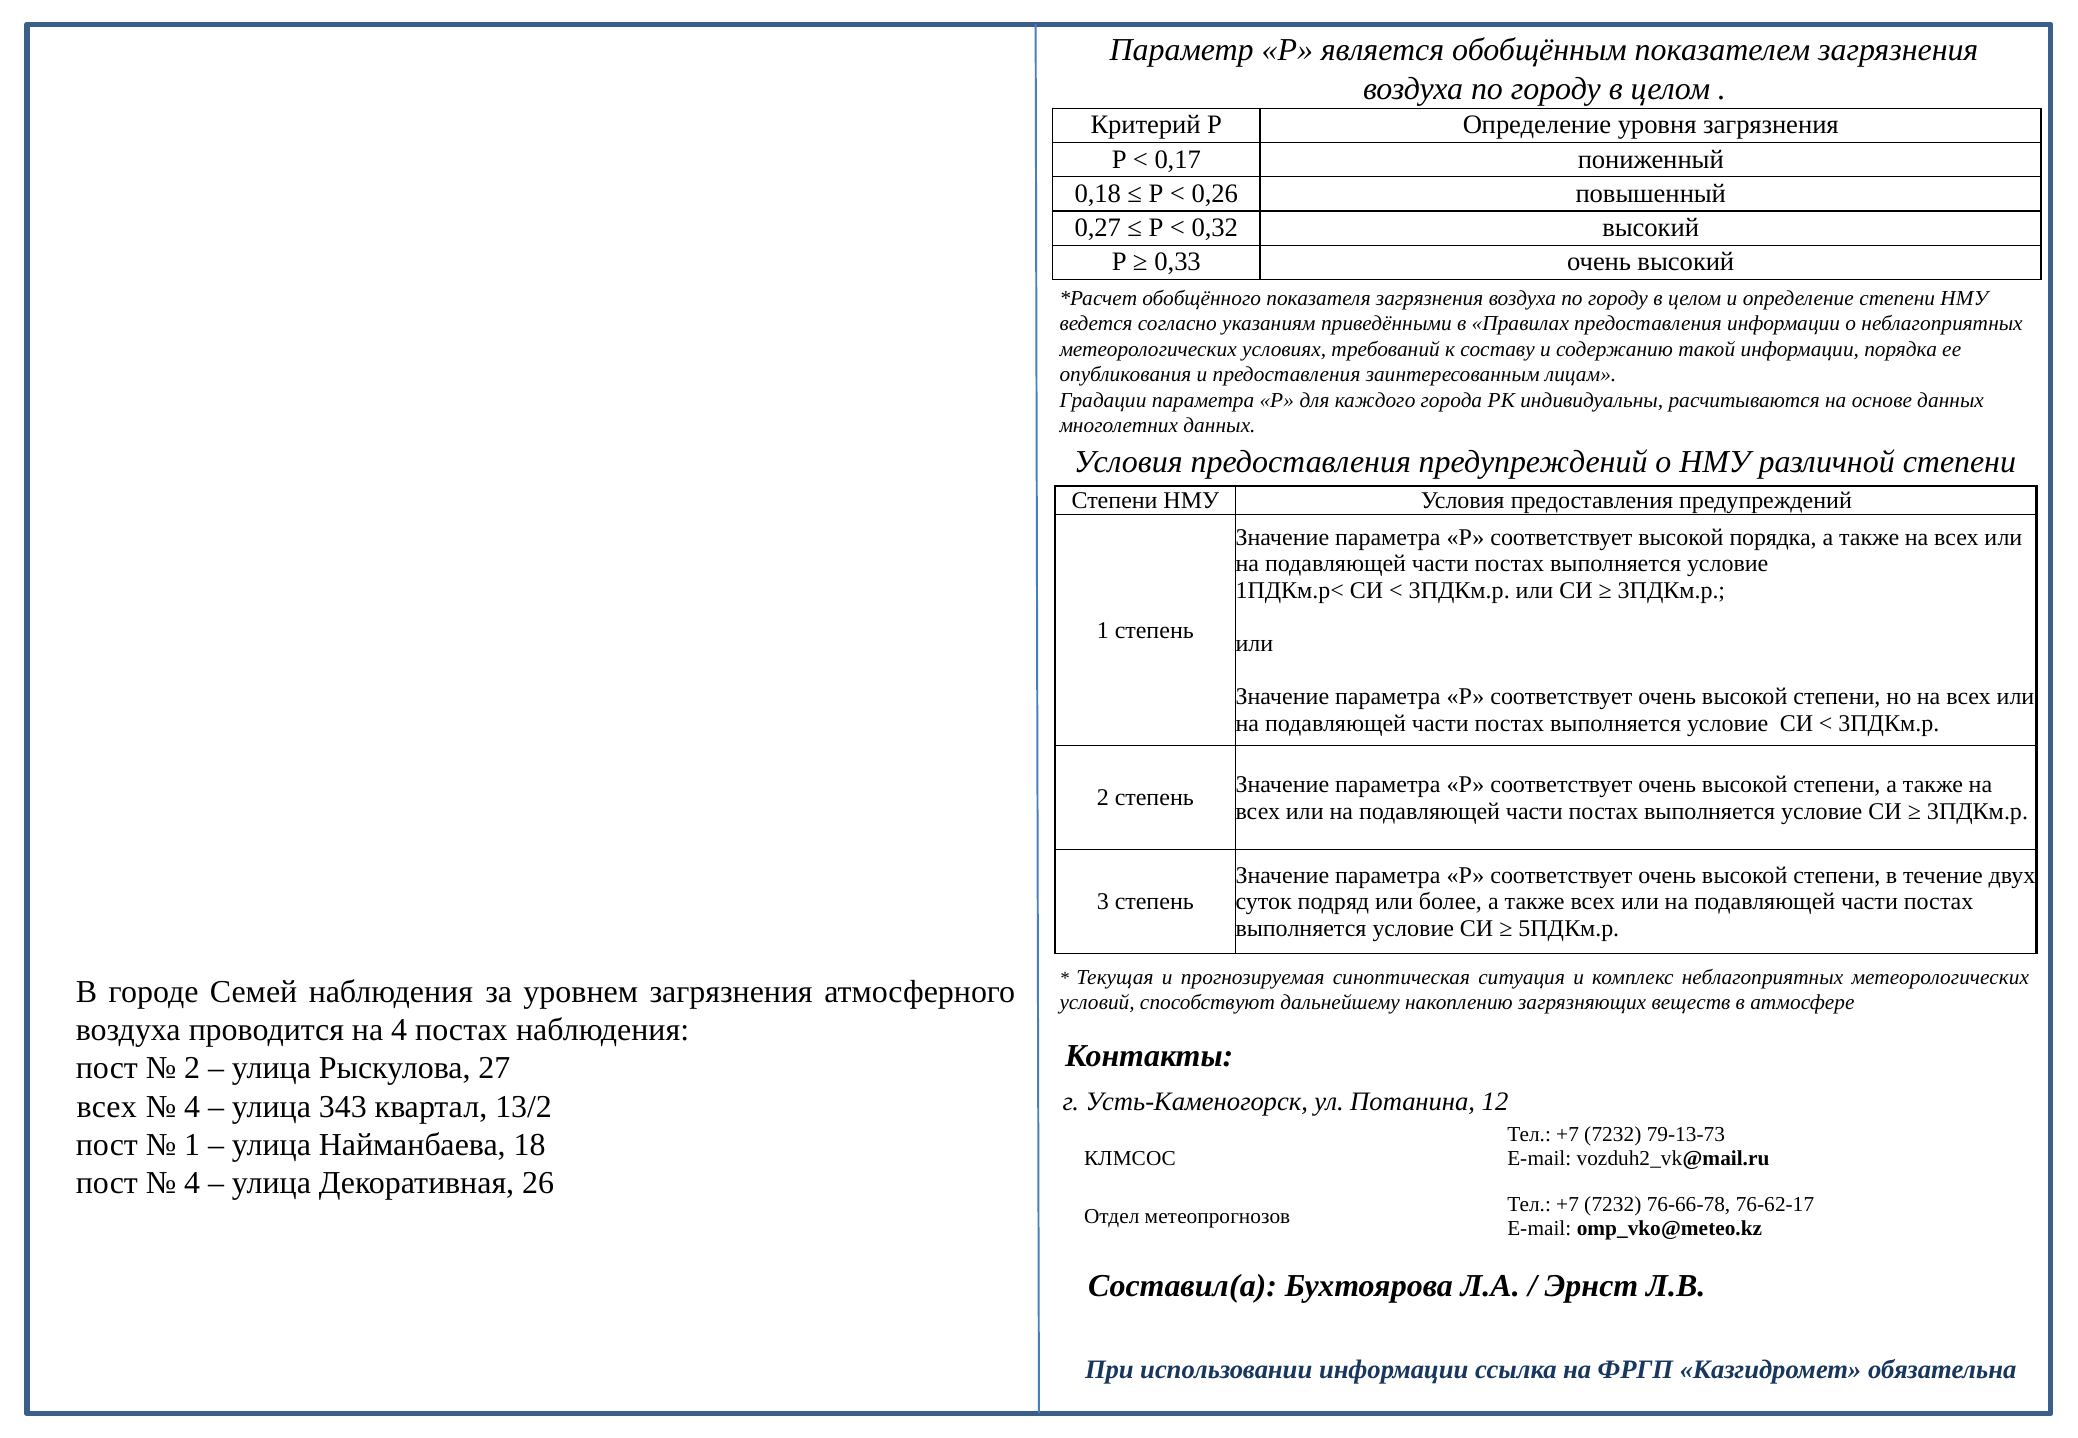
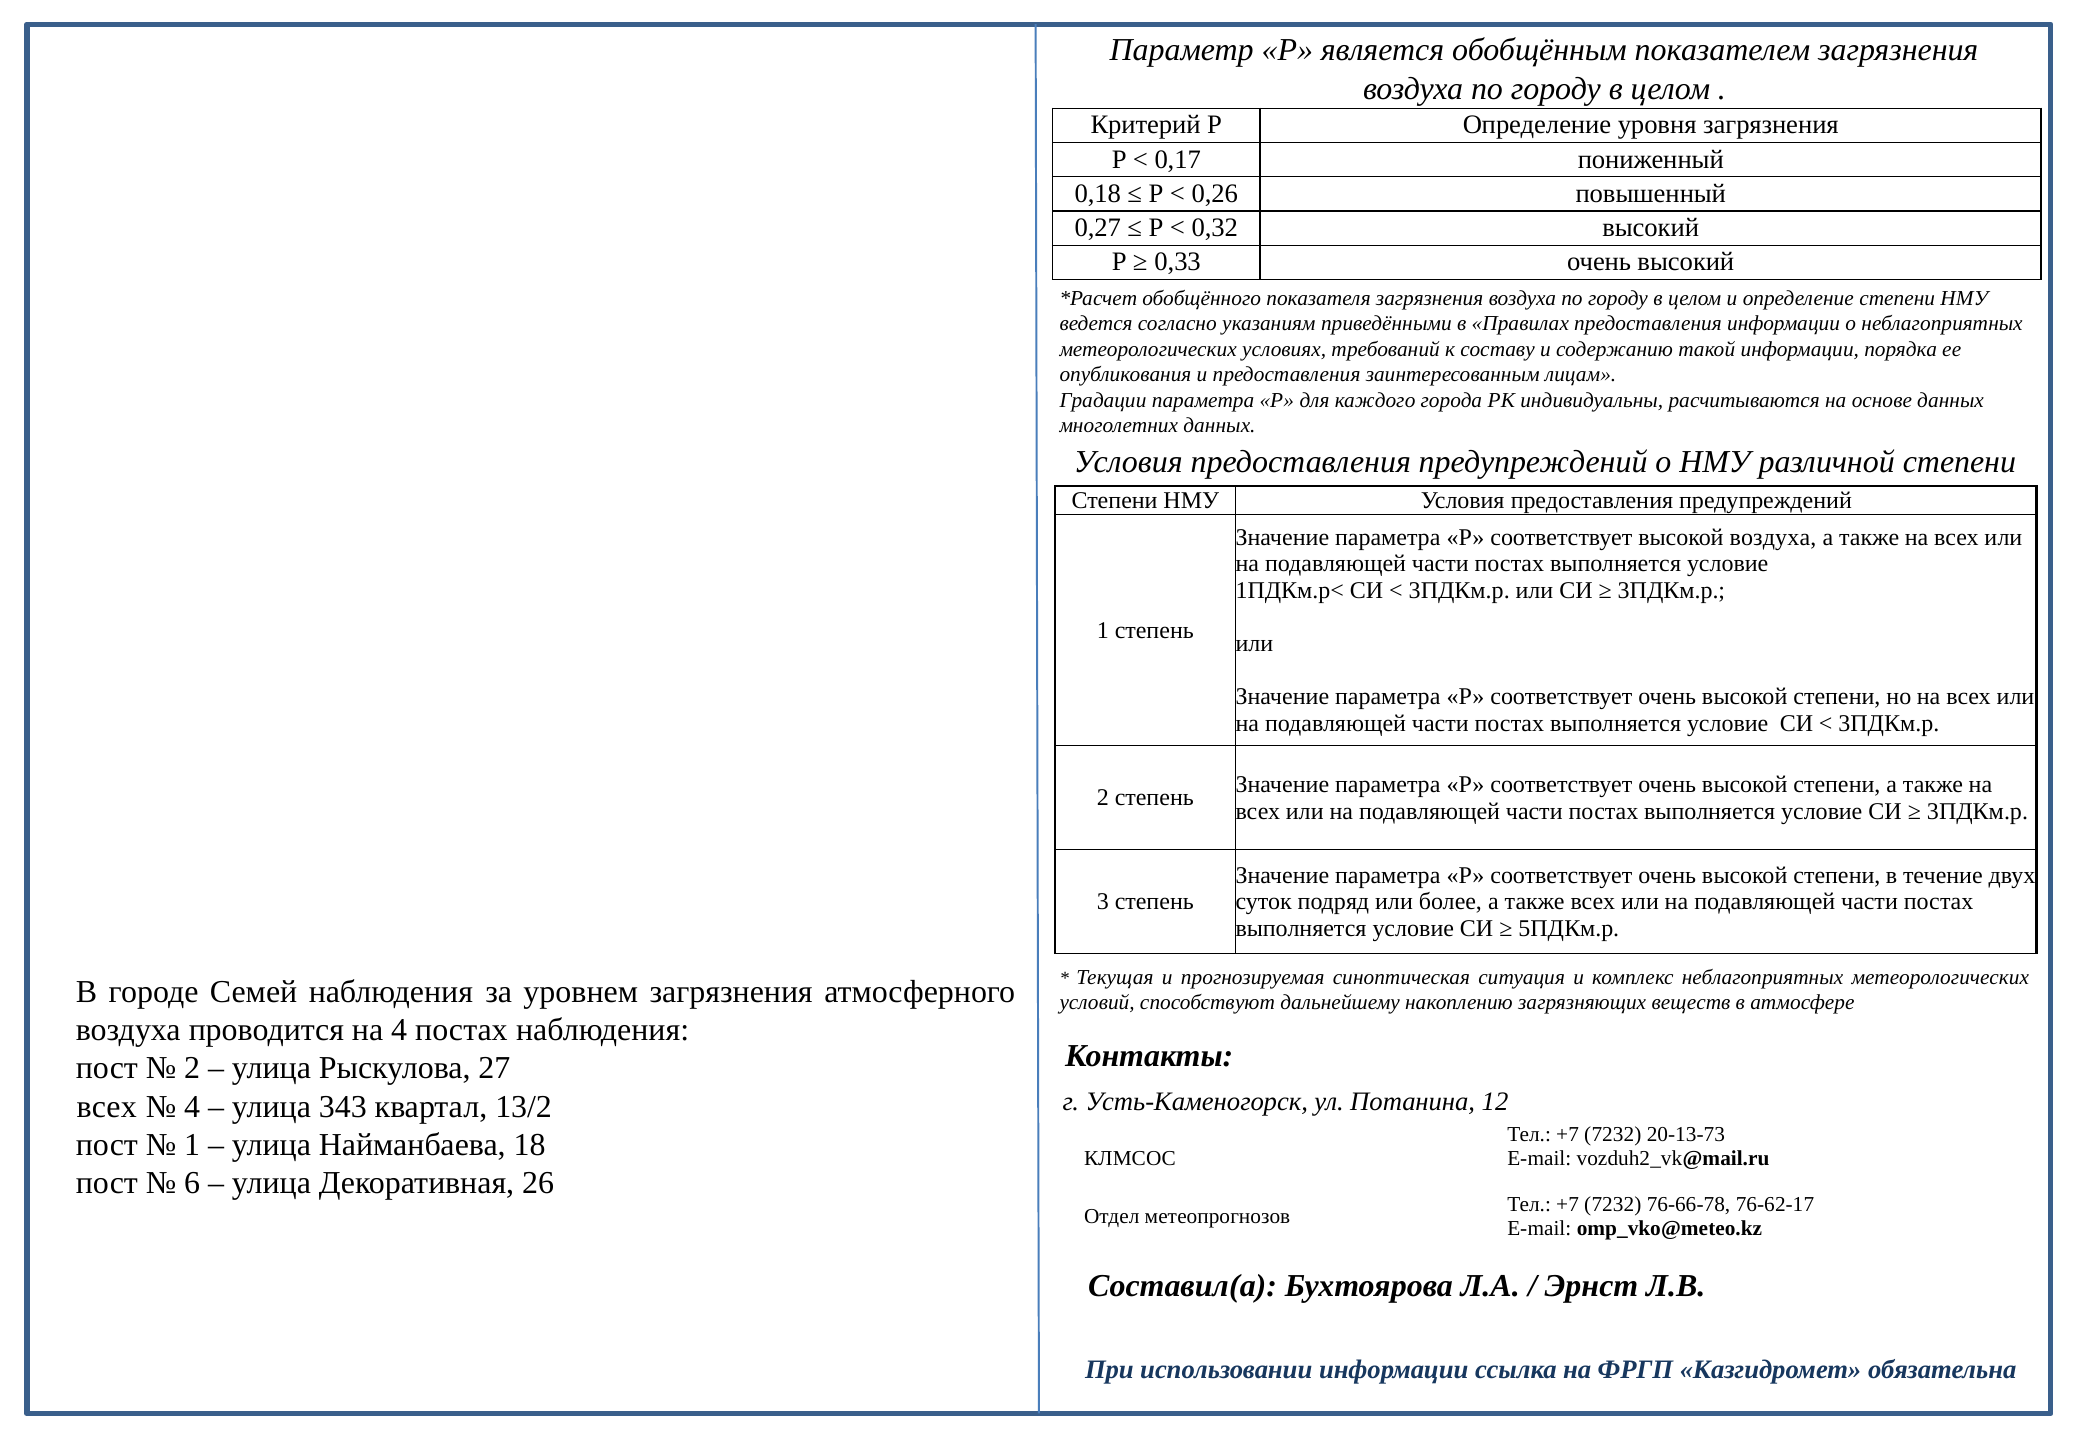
высокой порядка: порядка -> воздуха
79-13-73: 79-13-73 -> 20-13-73
4 at (192, 1184): 4 -> 6
